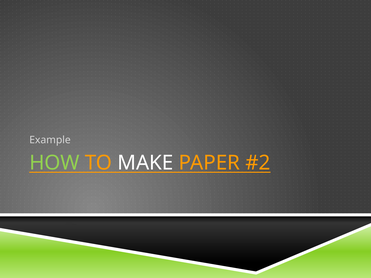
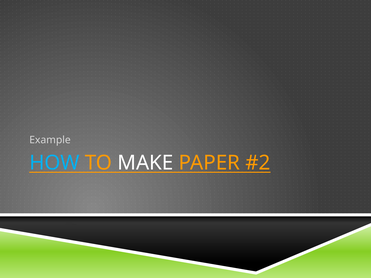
HOW colour: light green -> light blue
